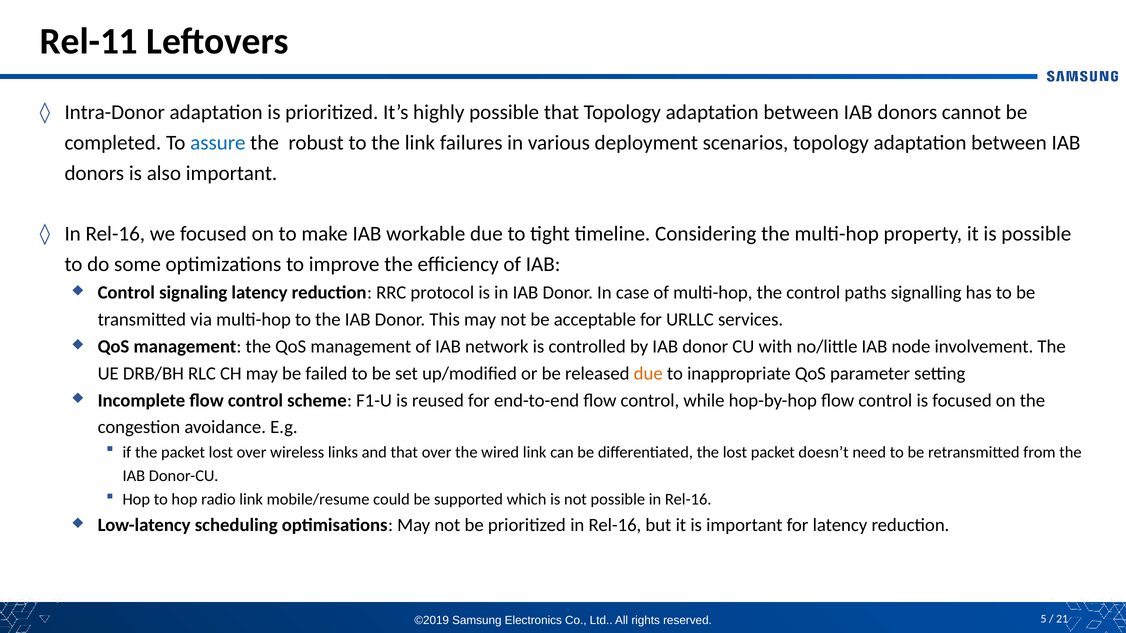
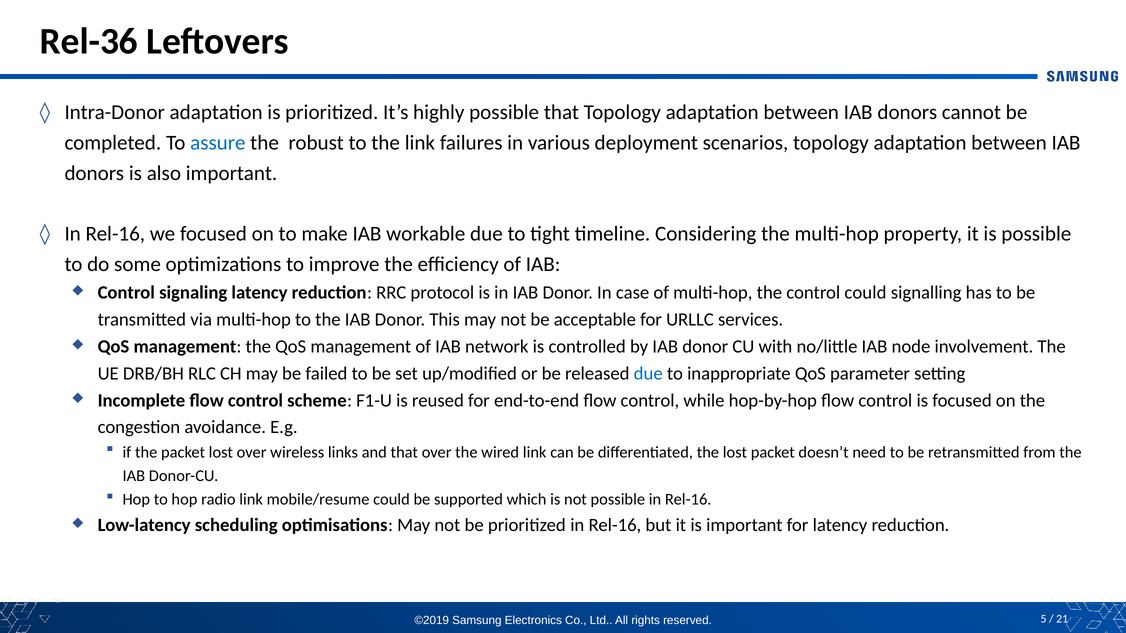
Rel-11: Rel-11 -> Rel-36
control paths: paths -> could
due at (648, 374) colour: orange -> blue
